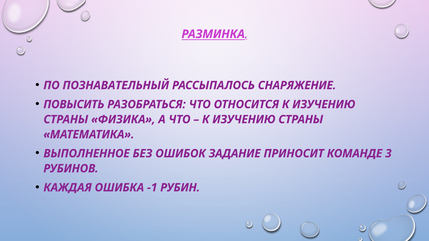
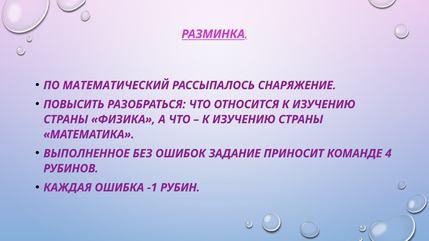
ПОЗНАВАТЕЛЬНЫЙ: ПОЗНАВАТЕЛЬНЫЙ -> МАТЕМАТИЧЕСКИЙ
3: 3 -> 4
